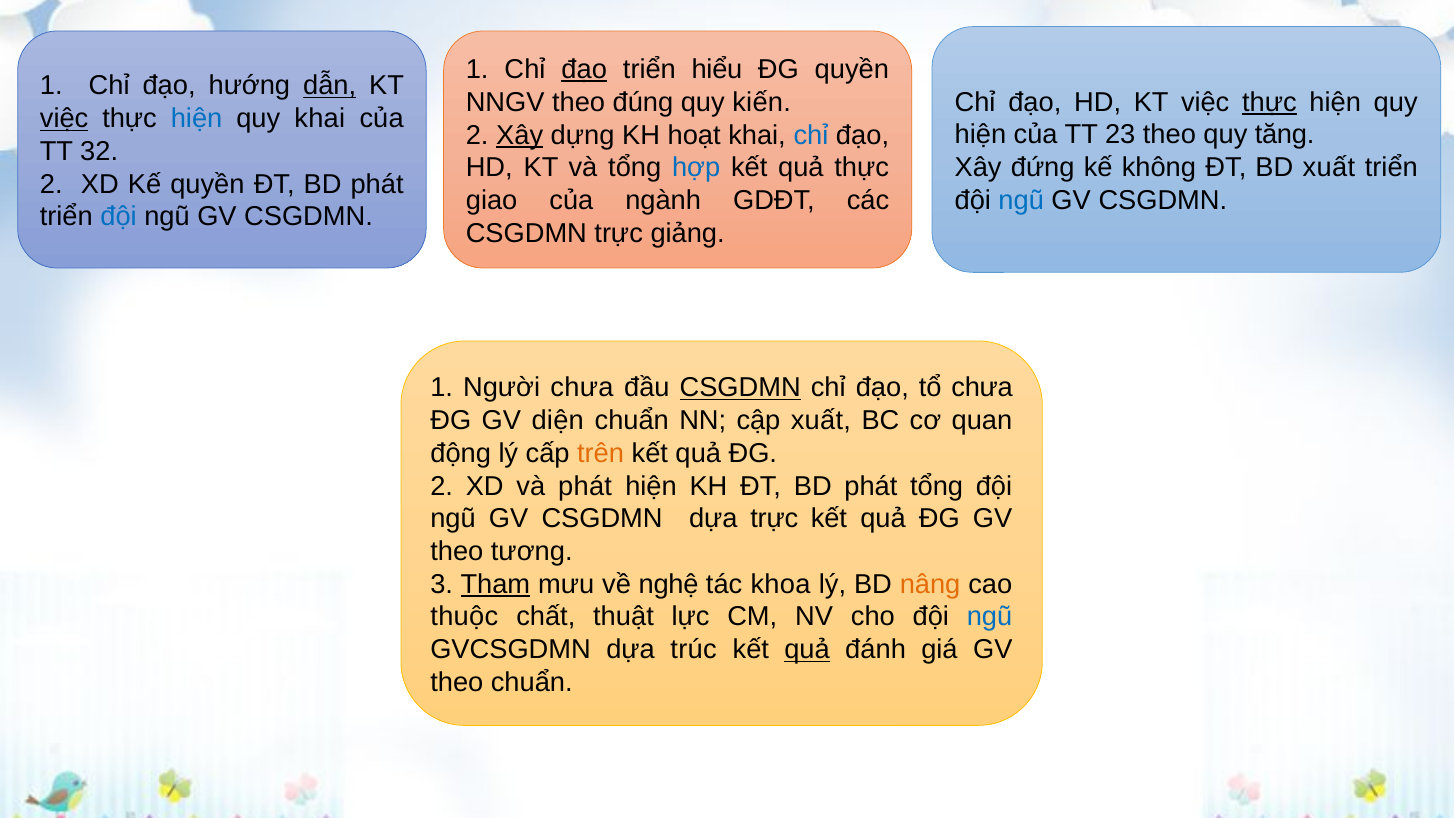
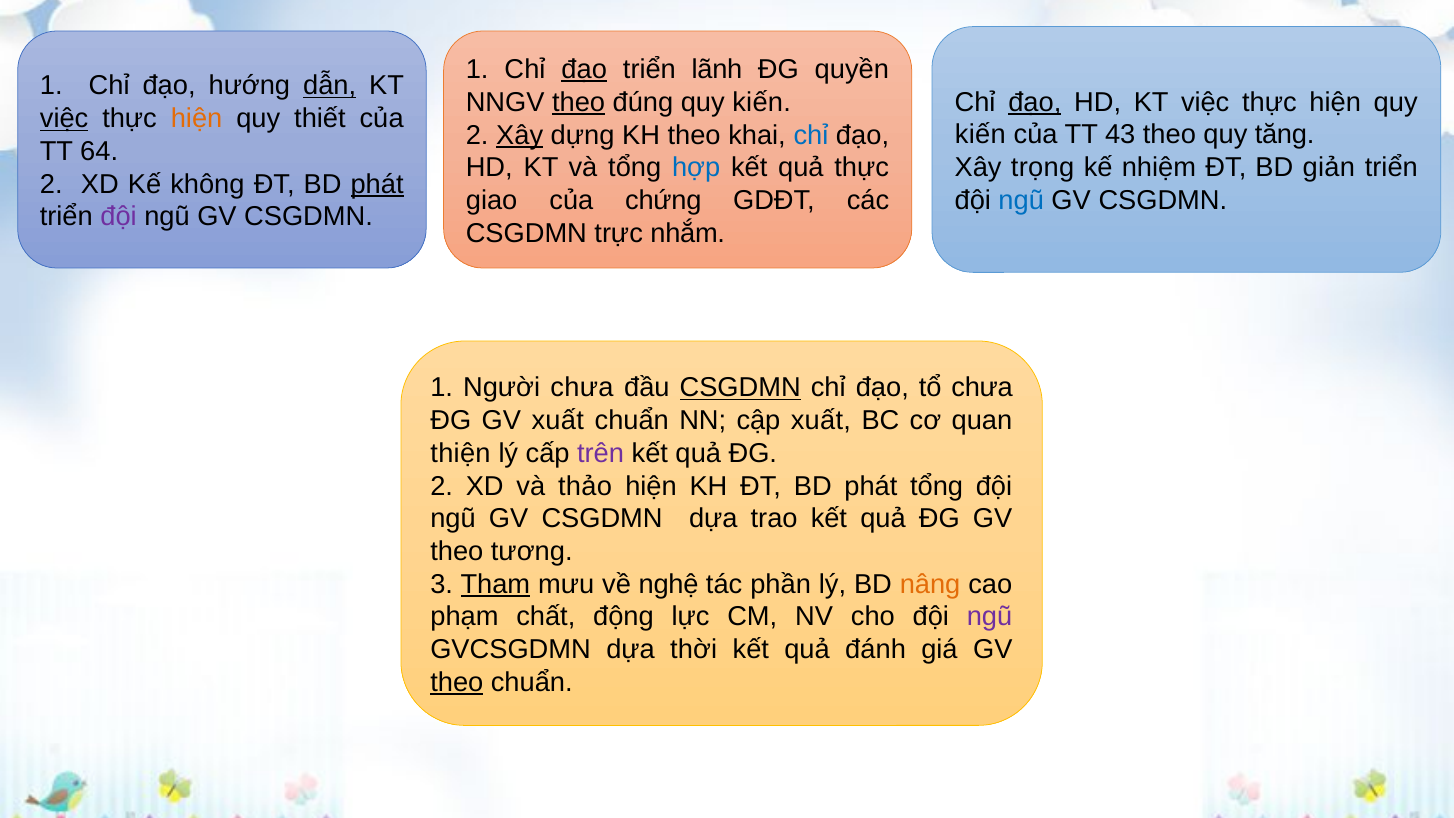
hiểu: hiểu -> lãnh
đạo at (1035, 102) underline: none -> present
thực at (1269, 102) underline: present -> none
theo at (579, 102) underline: none -> present
hiện at (197, 119) colour: blue -> orange
quy khai: khai -> thiết
hiện at (980, 135): hiện -> kiến
23: 23 -> 43
KH hoạt: hoạt -> theo
32: 32 -> 64
đứng: đứng -> trọng
không: không -> nhiệm
BD xuất: xuất -> giản
Kế quyền: quyền -> không
phát at (377, 184) underline: none -> present
ngành: ngành -> chứng
đội at (119, 217) colour: blue -> purple
giảng: giảng -> nhắm
GV diện: diện -> xuất
động: động -> thiện
trên colour: orange -> purple
và phát: phát -> thảo
dựa trực: trực -> trao
khoa: khoa -> phần
thuộc: thuộc -> phạm
thuật: thuật -> động
ngũ at (990, 617) colour: blue -> purple
trúc: trúc -> thời
quả at (807, 650) underline: present -> none
theo at (457, 682) underline: none -> present
